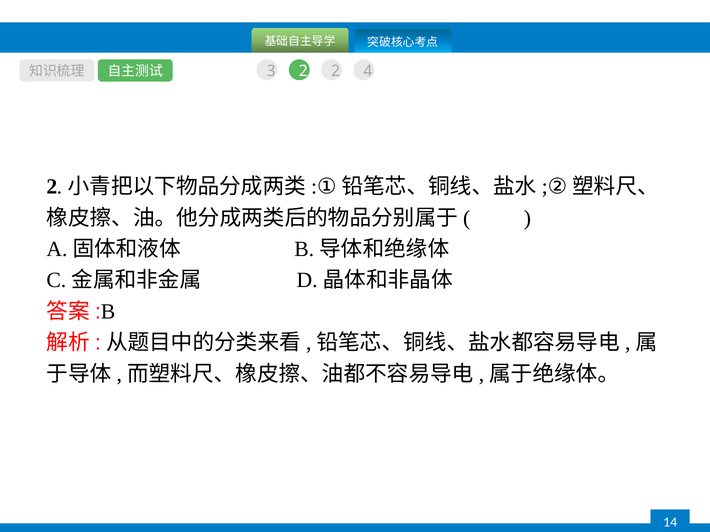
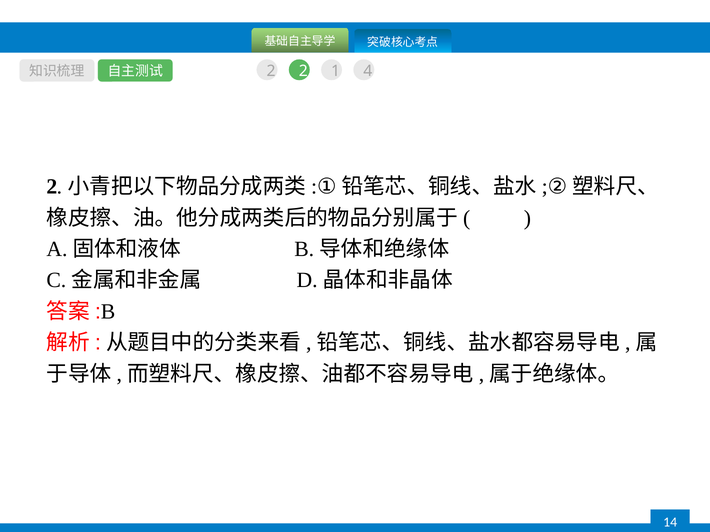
3 at (271, 71): 3 -> 2
2 2: 2 -> 1
